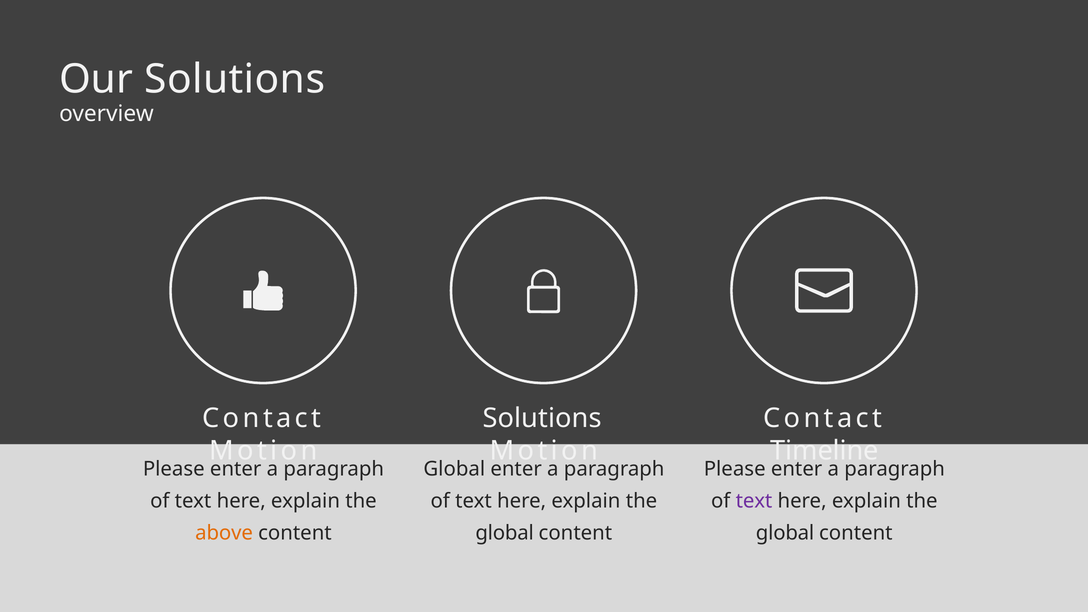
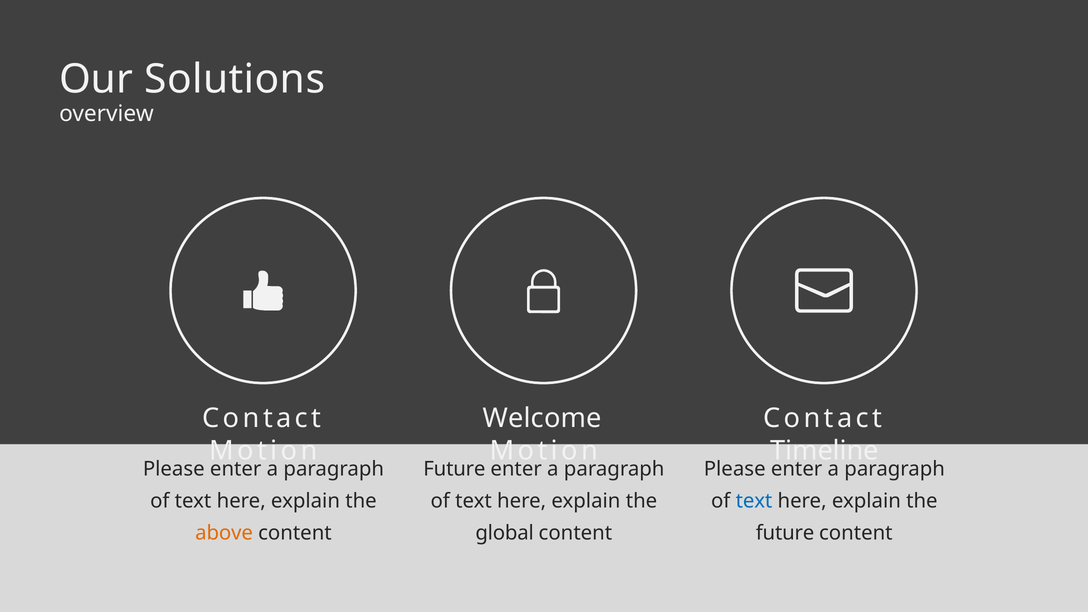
Solutions at (542, 418): Solutions -> Welcome
Global at (454, 469): Global -> Future
text at (754, 501) colour: purple -> blue
global at (785, 533): global -> future
